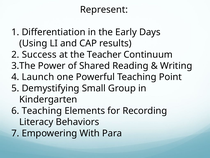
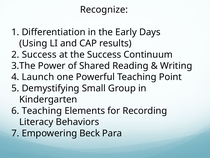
Represent: Represent -> Recognize
the Teacher: Teacher -> Success
With: With -> Beck
